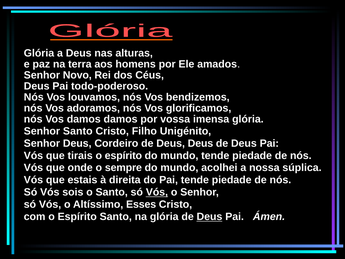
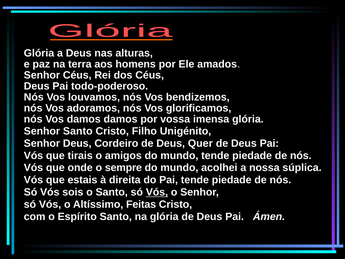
Senhor Novo: Novo -> Céus
Deus Deus: Deus -> Quer
tirais o espírito: espírito -> amigos
Esses: Esses -> Feitas
Deus at (209, 216) underline: present -> none
